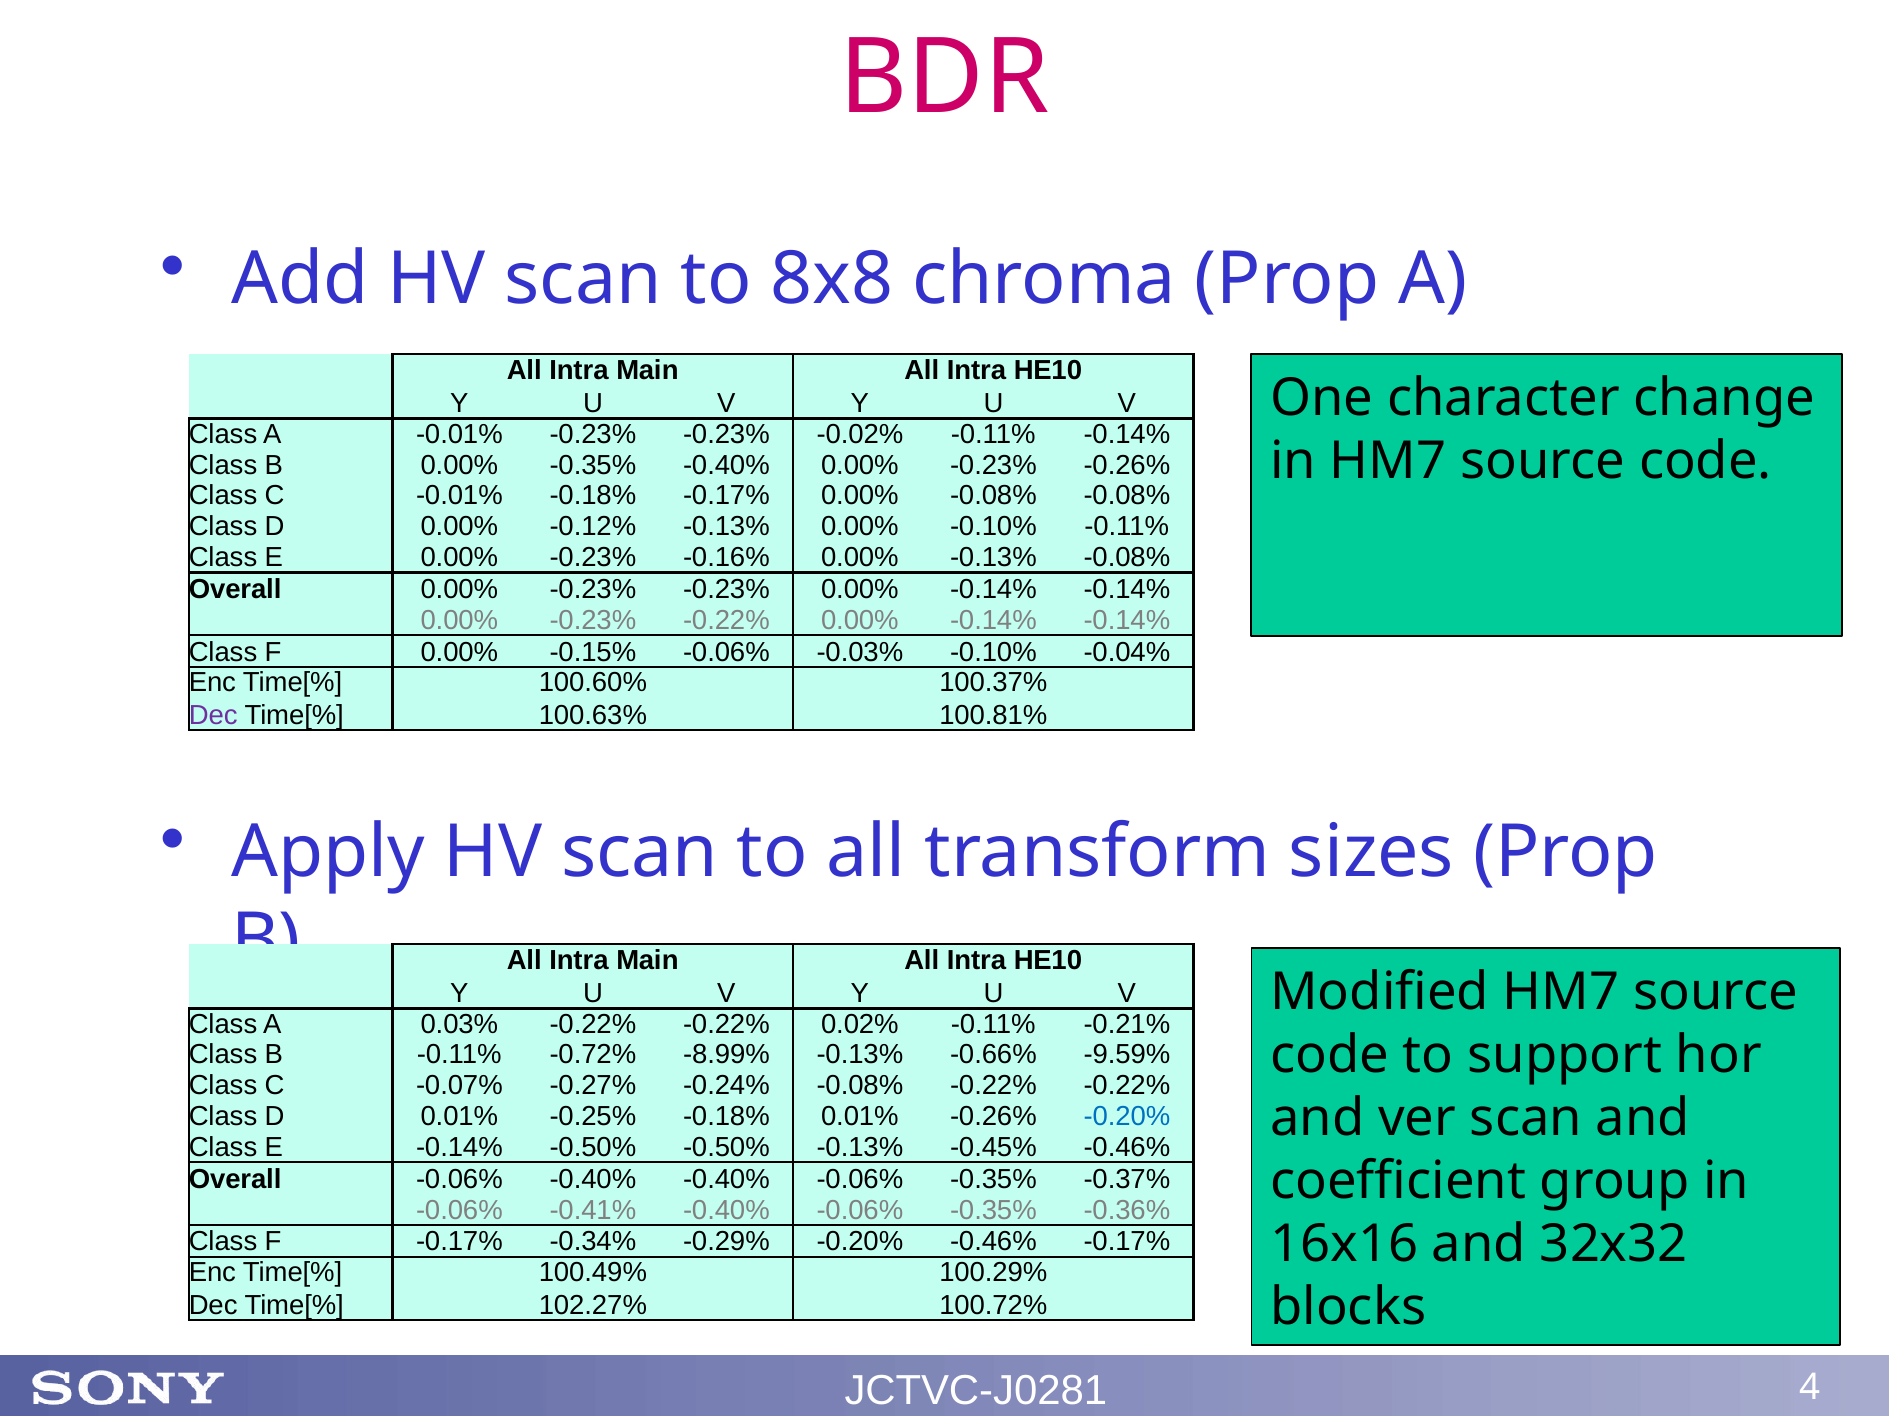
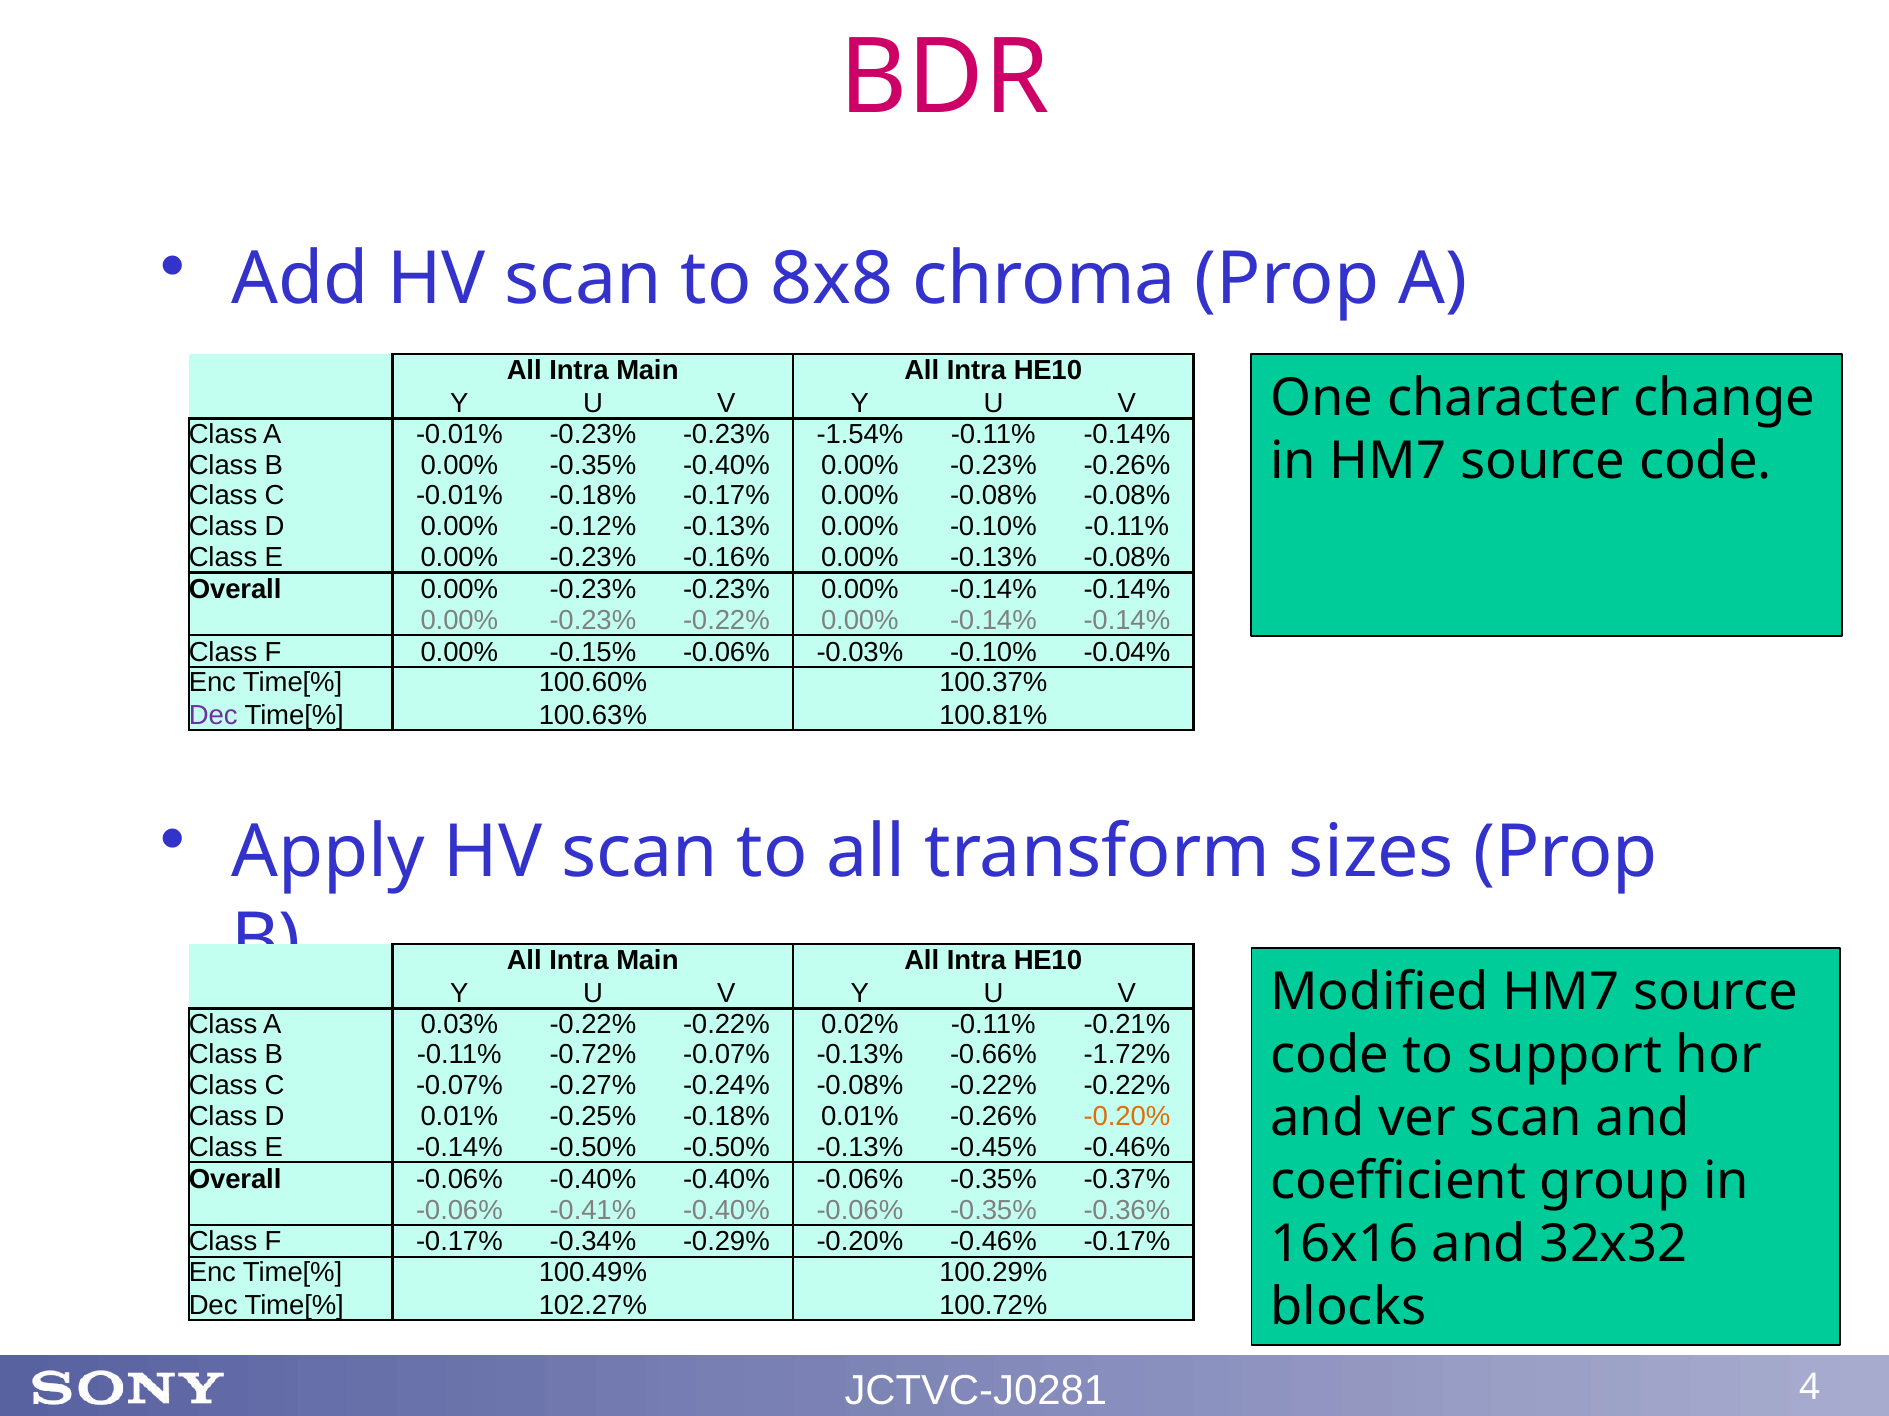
-0.02%: -0.02% -> -1.54%
-0.72% -8.99%: -8.99% -> -0.07%
-9.59%: -9.59% -> -1.72%
-0.20% at (1127, 1117) colour: blue -> orange
